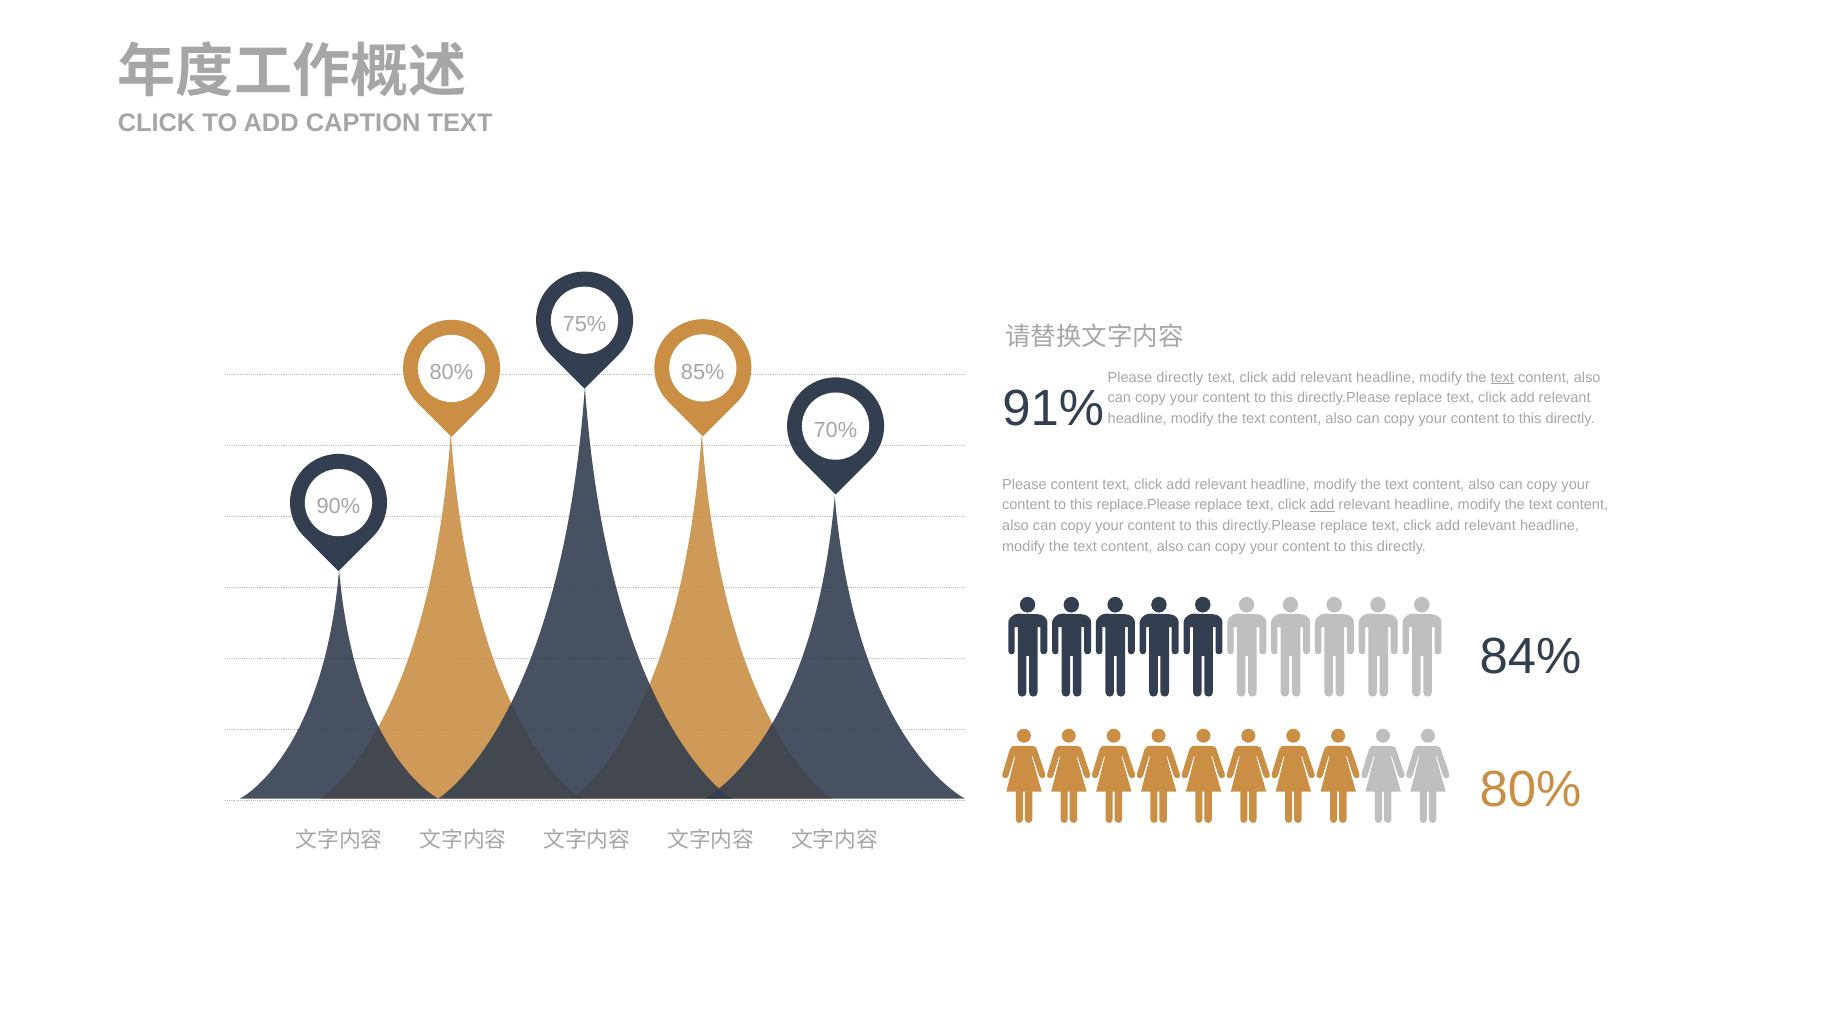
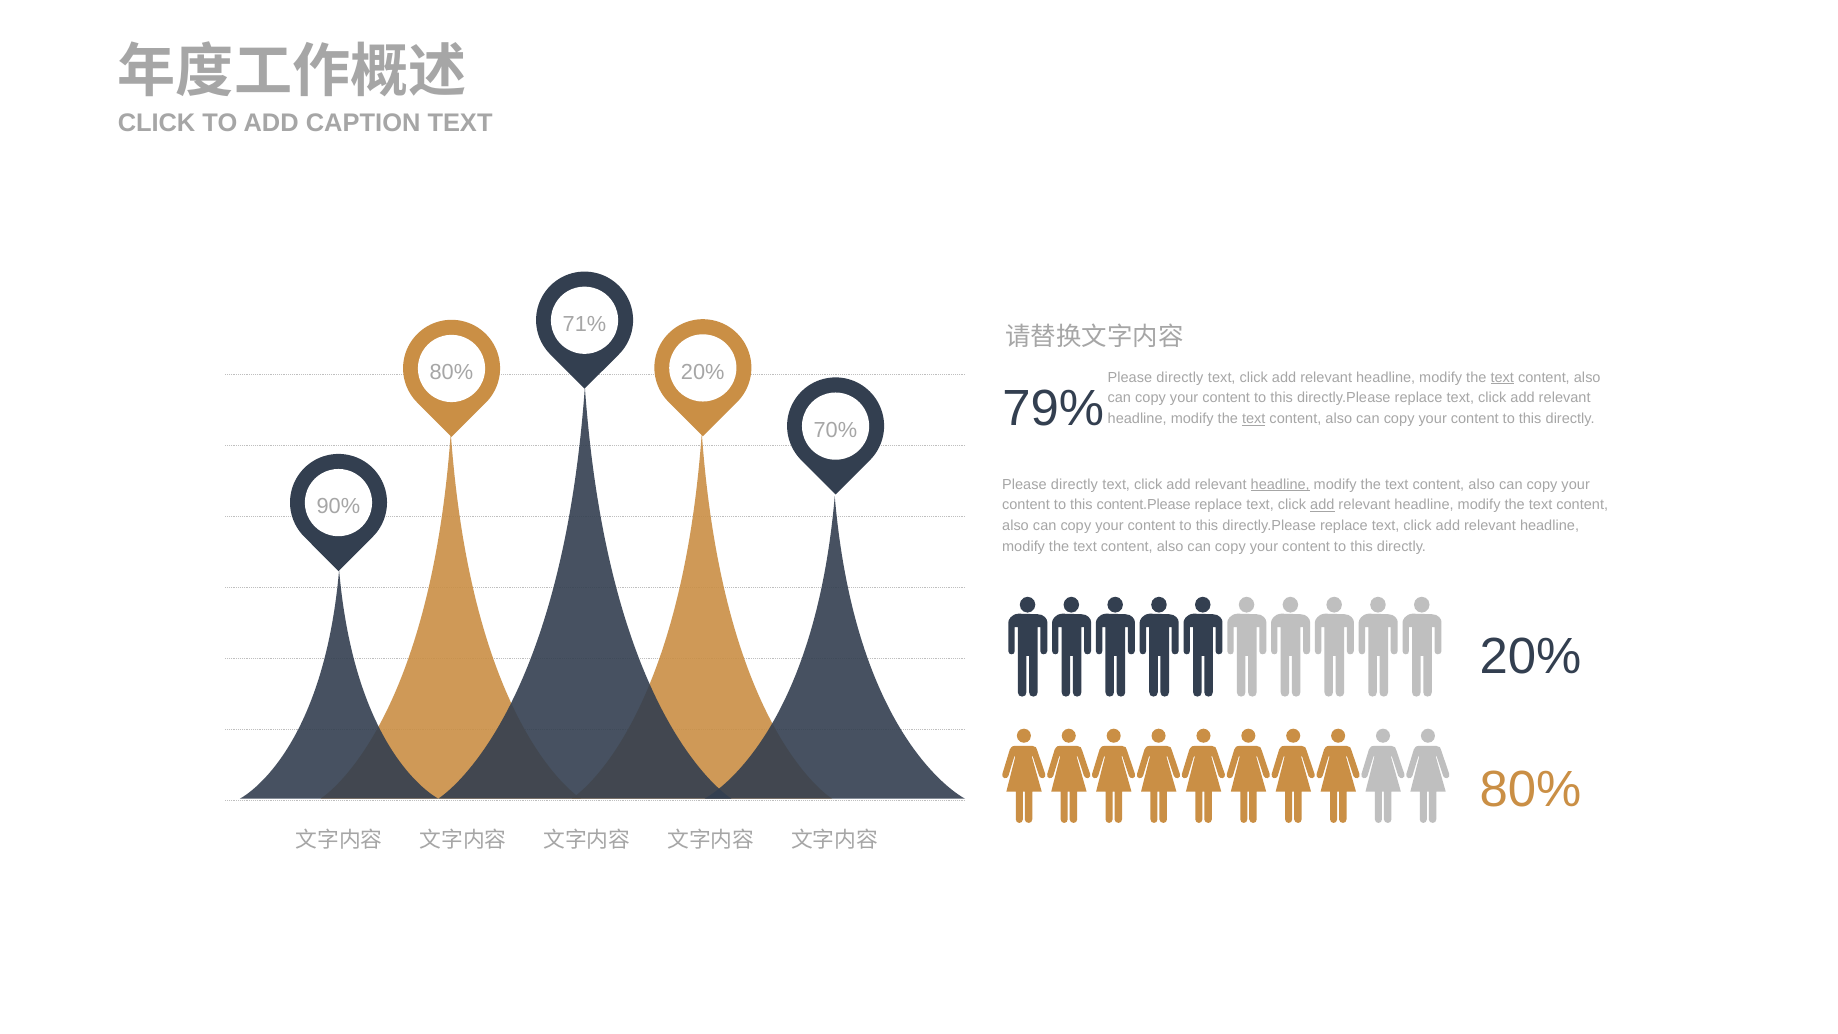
75%: 75% -> 71%
85% at (703, 372): 85% -> 20%
91%: 91% -> 79%
text at (1254, 419) underline: none -> present
content at (1075, 484): content -> directly
headline at (1280, 484) underline: none -> present
replace.Please: replace.Please -> content.Please
84% at (1531, 656): 84% -> 20%
